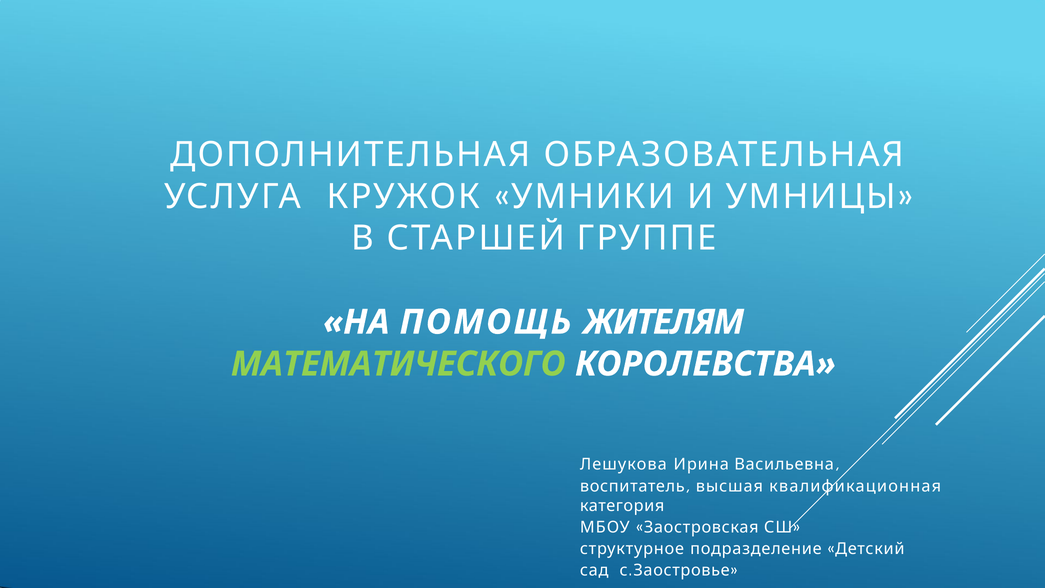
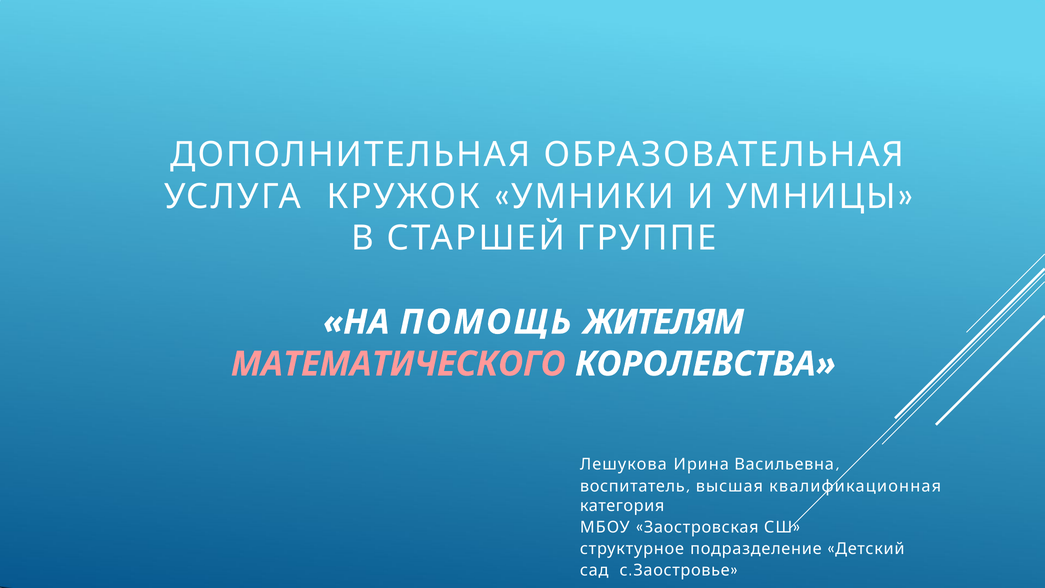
МАТЕМАТИЧЕСКОГО colour: light green -> pink
